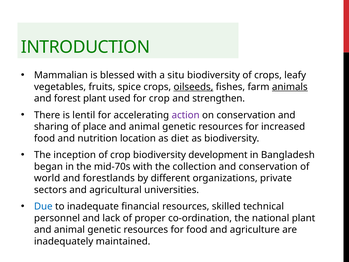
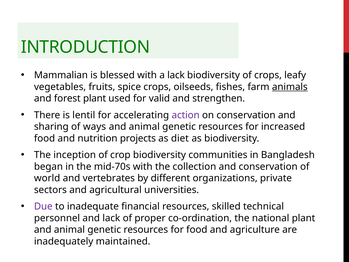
a situ: situ -> lack
oilseeds underline: present -> none
for crop: crop -> valid
place: place -> ways
location: location -> projects
development: development -> communities
forestlands: forestlands -> vertebrates
Due colour: blue -> purple
